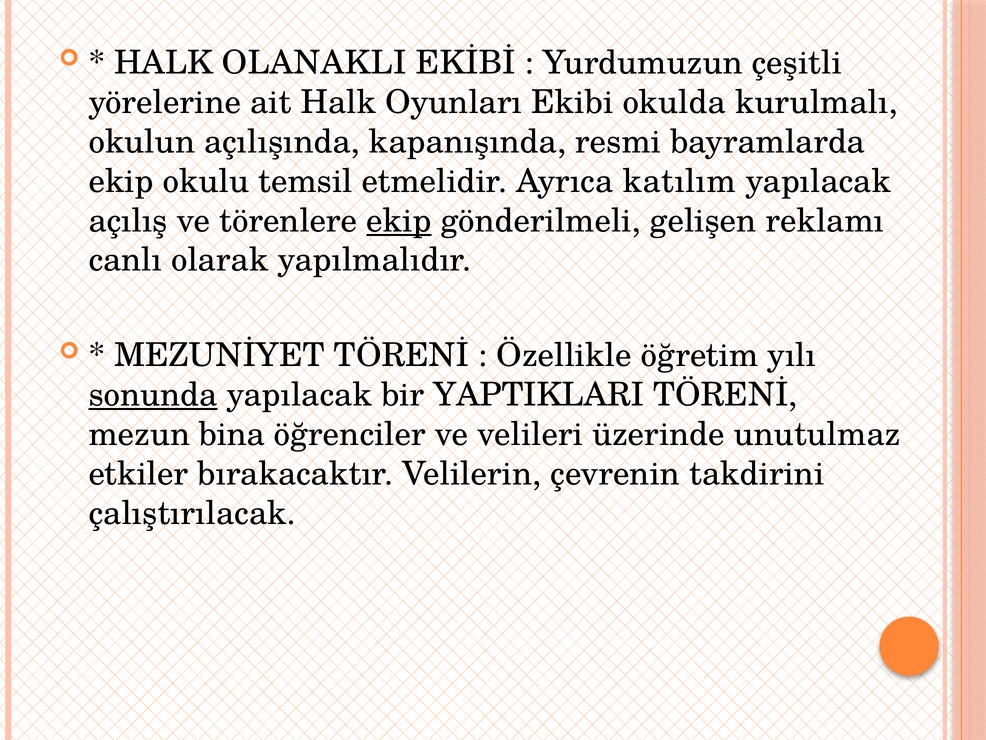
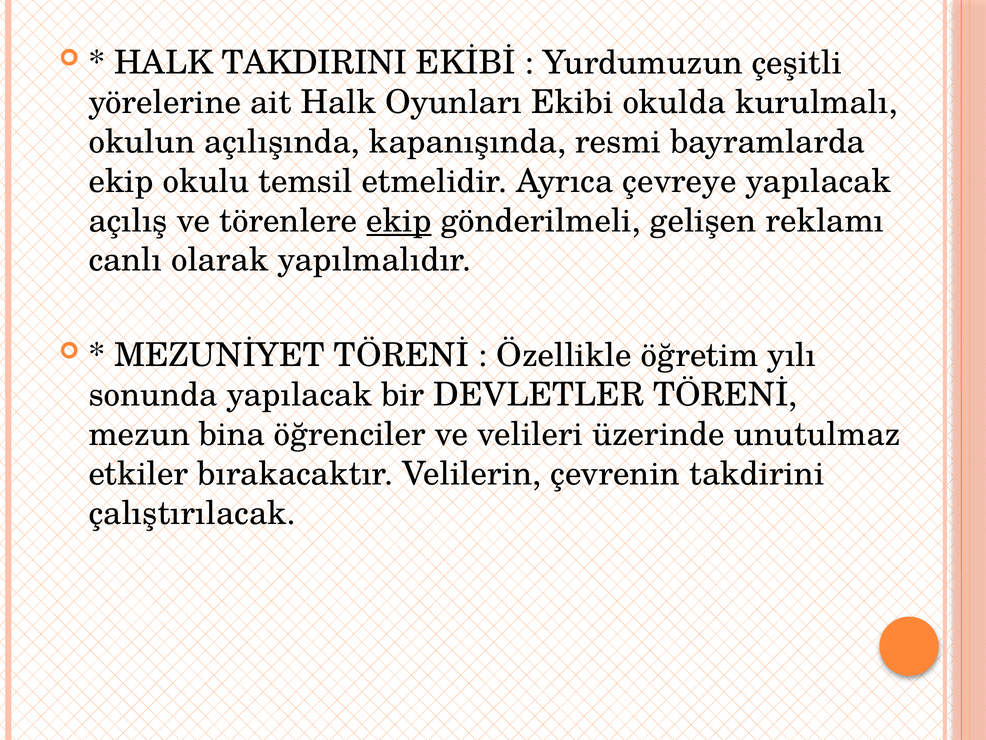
HALK OLANAKLI: OLANAKLI -> TAKDIRINI
katılım: katılım -> çevreye
sonunda underline: present -> none
YAPTIKLARI: YAPTIKLARI -> DEVLETLER
